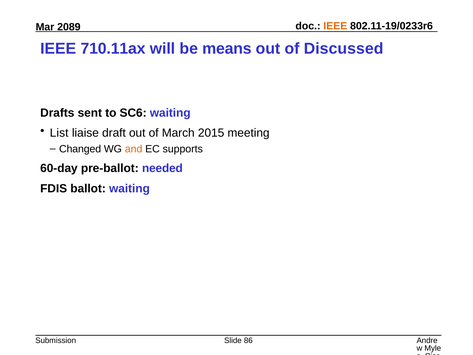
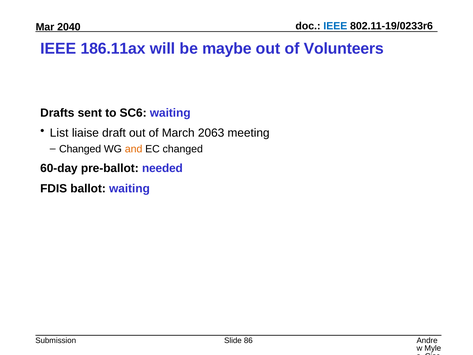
IEEE at (335, 26) colour: orange -> blue
2089: 2089 -> 2040
710.11ax: 710.11ax -> 186.11ax
means: means -> maybe
Discussed: Discussed -> Volunteers
2015: 2015 -> 2063
EC supports: supports -> changed
